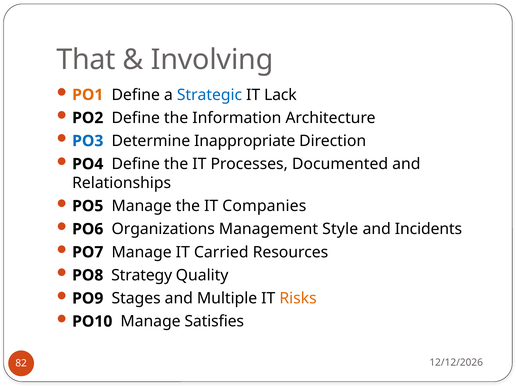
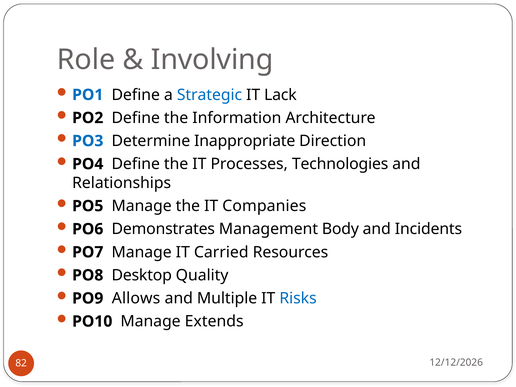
That: That -> Role
PO1 colour: orange -> blue
Documented: Documented -> Technologies
Organizations: Organizations -> Demonstrates
Style: Style -> Body
Strategy: Strategy -> Desktop
Stages: Stages -> Allows
Risks colour: orange -> blue
Satisfies: Satisfies -> Extends
